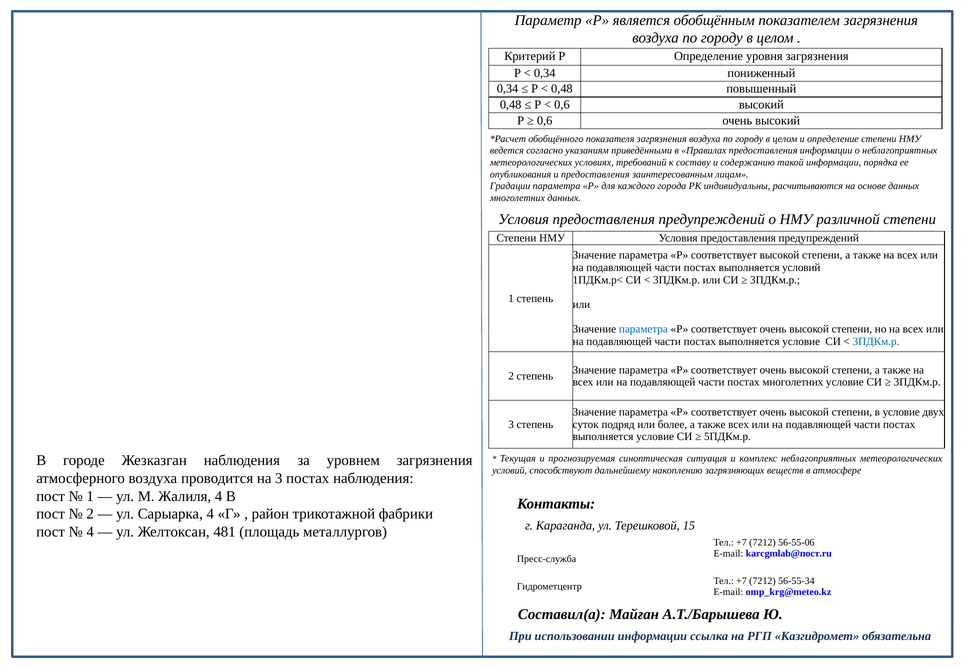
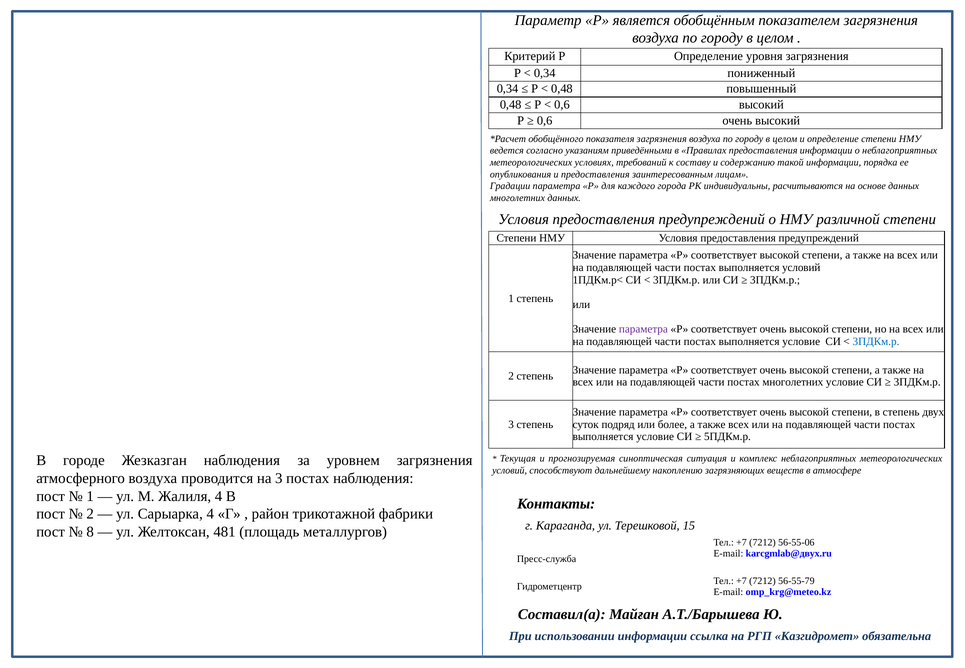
параметра at (643, 329) colour: blue -> purple
в условие: условие -> степень
4 at (90, 532): 4 -> 8
karcgmlab@пост.ru: karcgmlab@пост.ru -> karcgmlab@двух.ru
56-55-34: 56-55-34 -> 56-55-79
